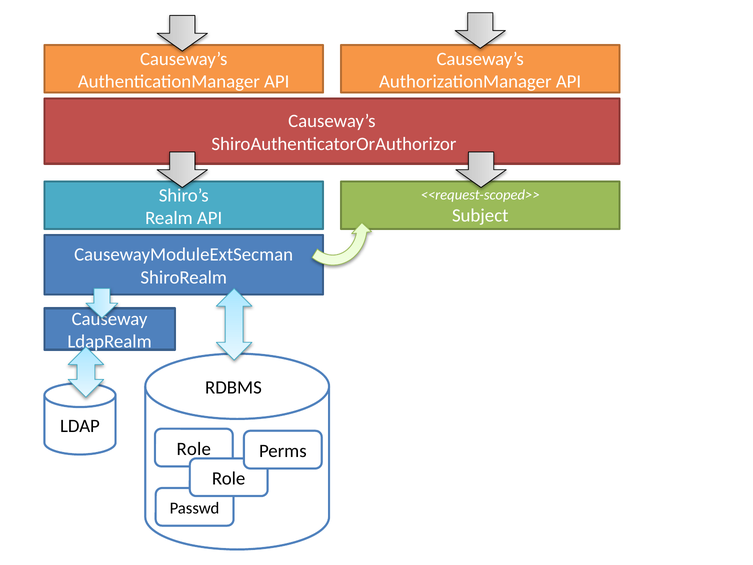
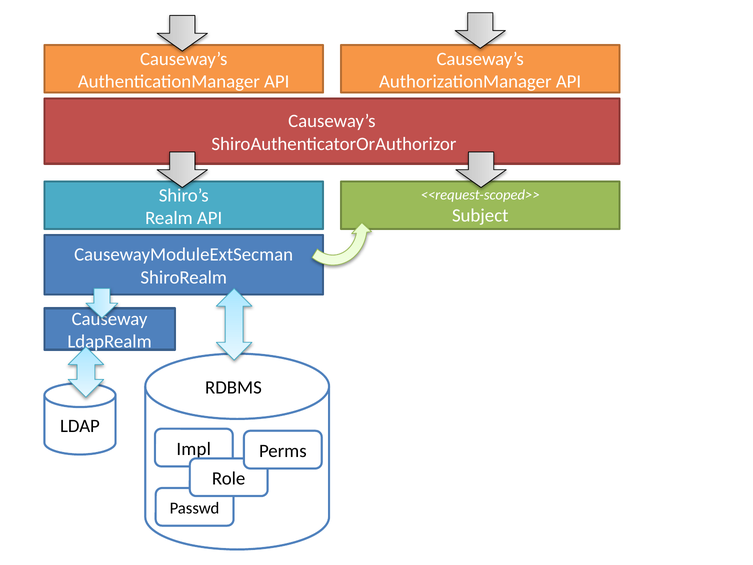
Role at (194, 449): Role -> Impl
